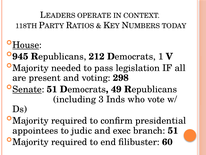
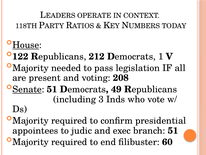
945: 945 -> 122
298: 298 -> 208
